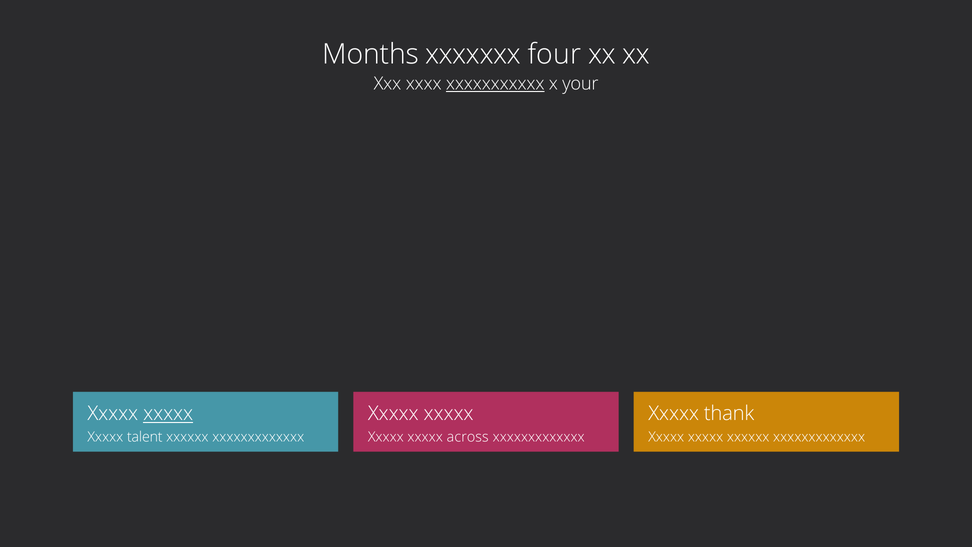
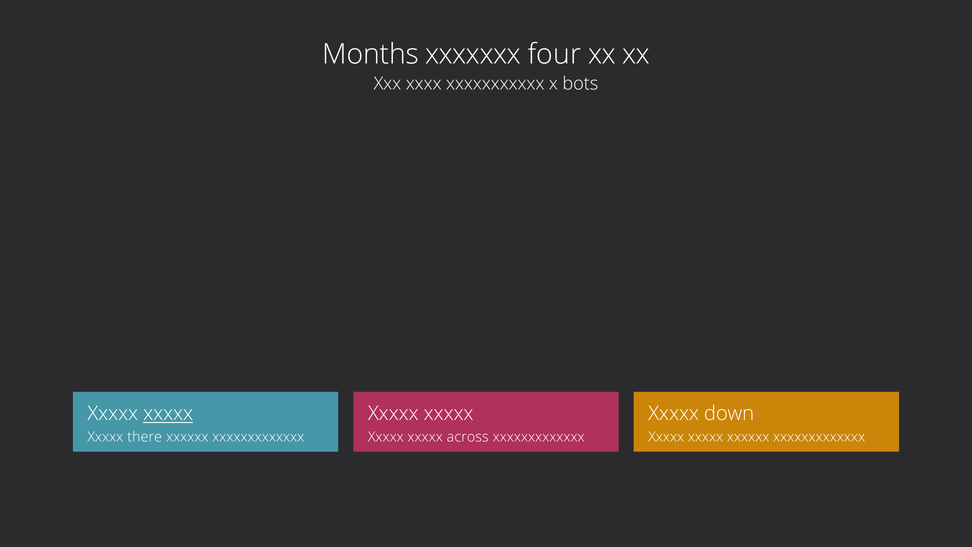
xxxxxxxxxxx underline: present -> none
your: your -> bots
thank: thank -> down
talent: talent -> there
